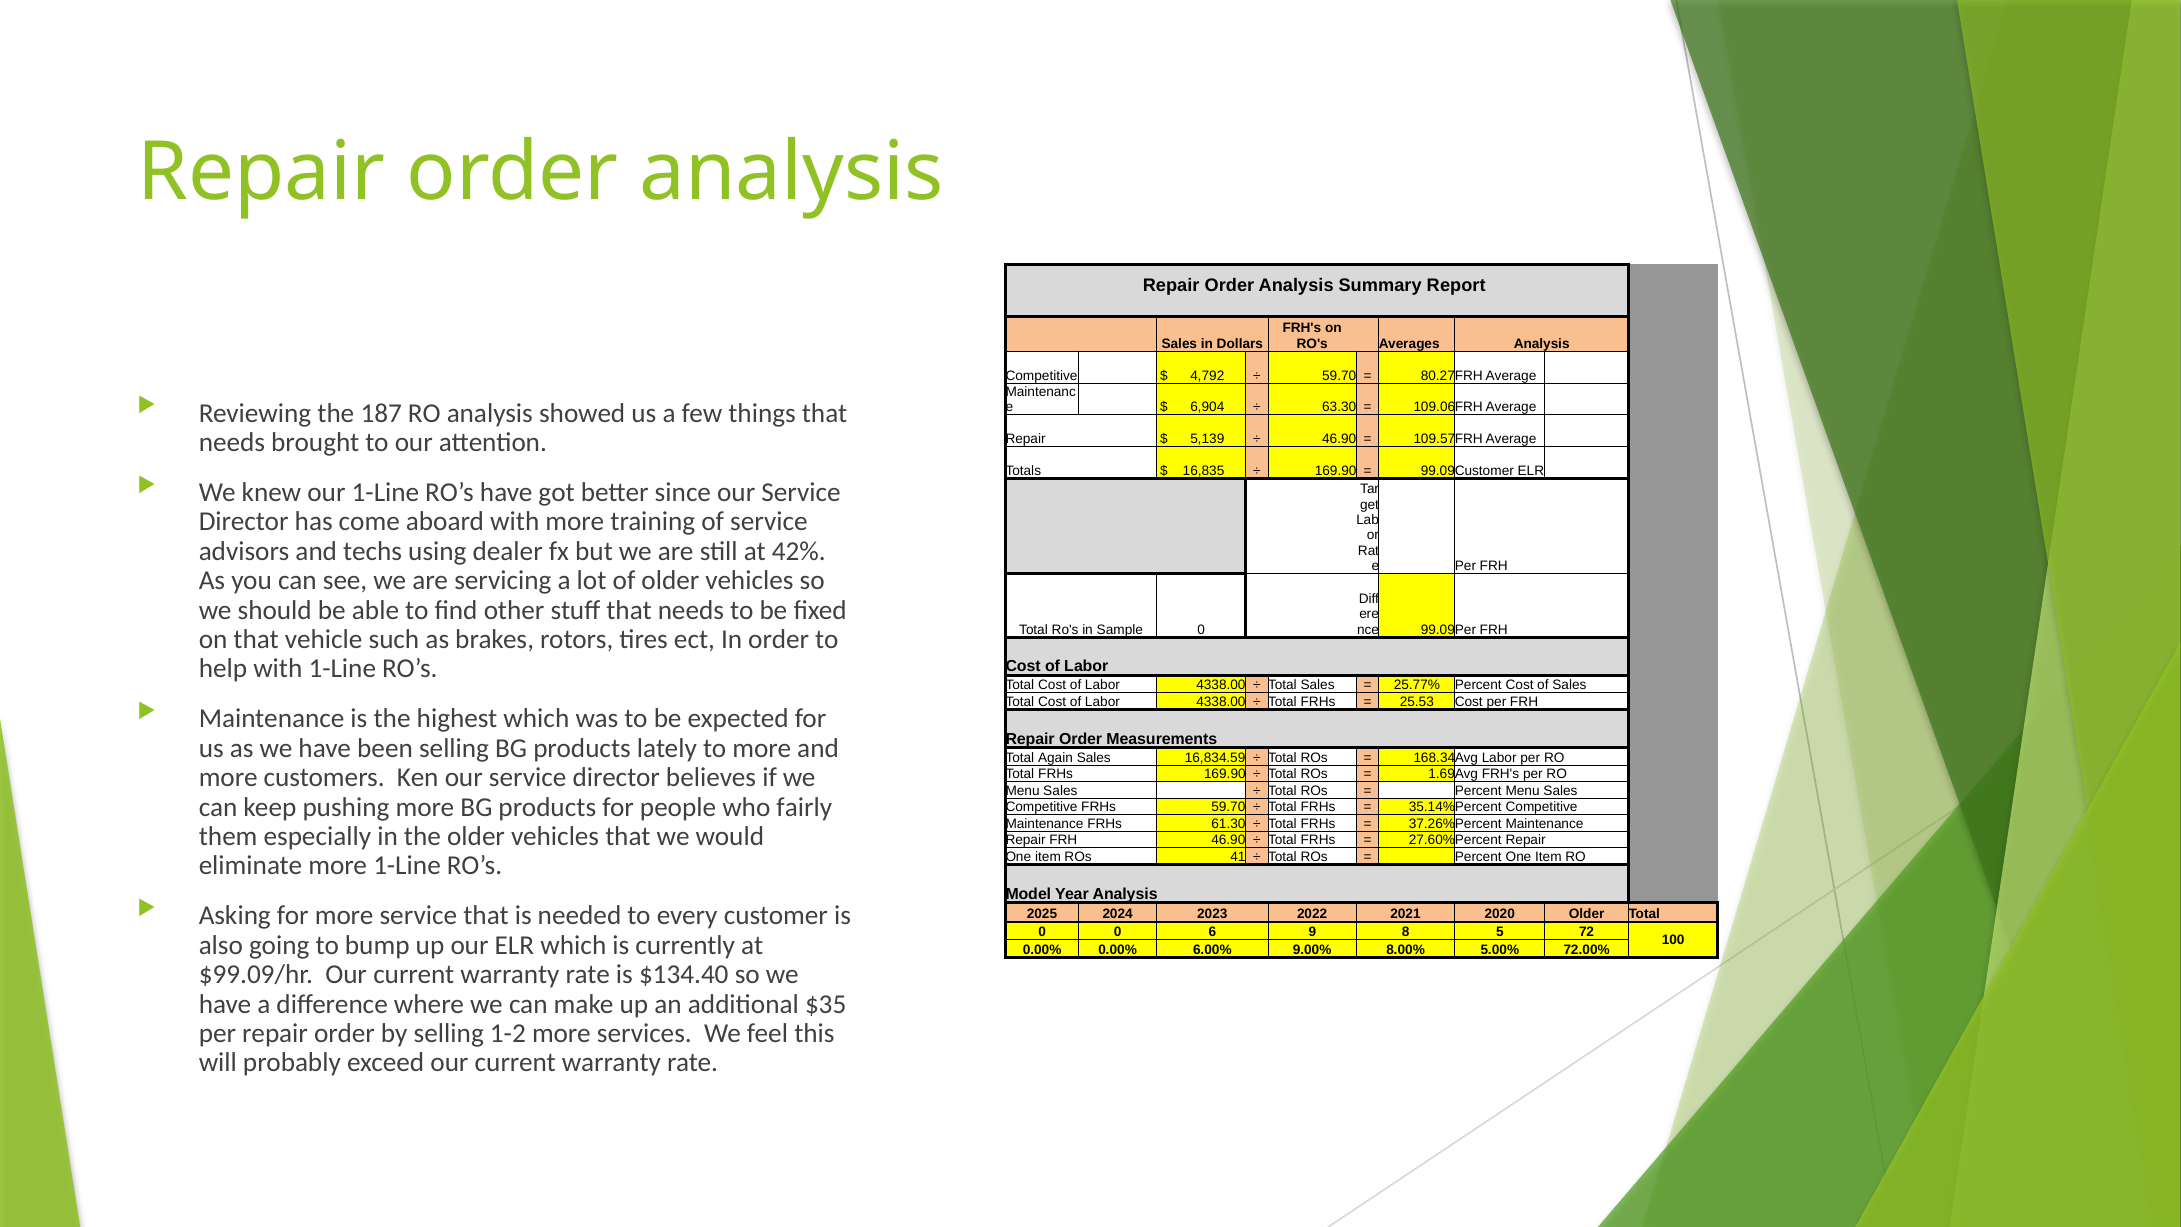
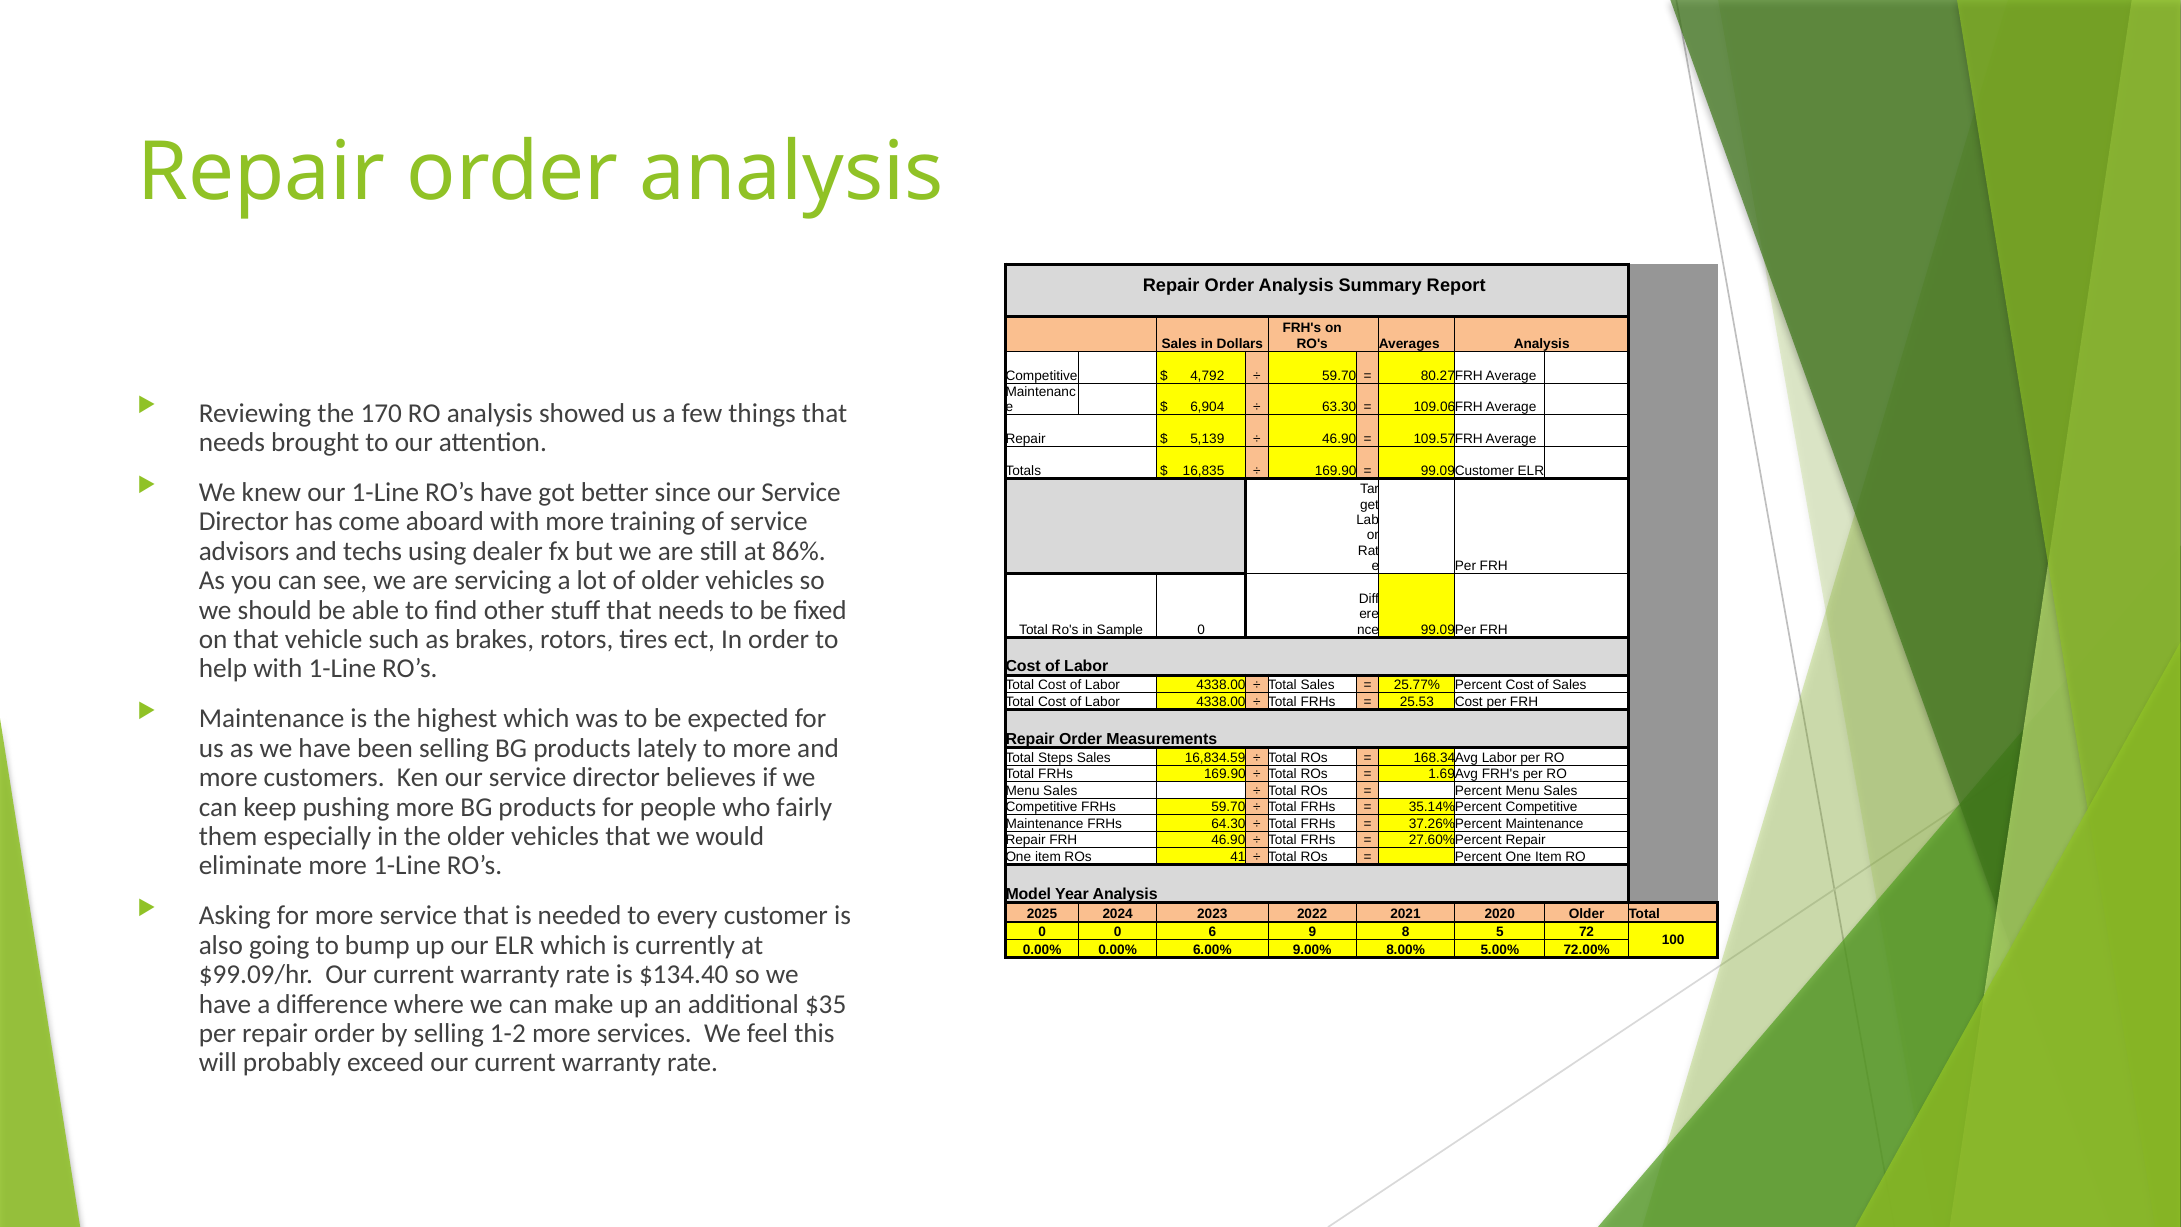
187: 187 -> 170
42%: 42% -> 86%
Again: Again -> Steps
61.30: 61.30 -> 64.30
